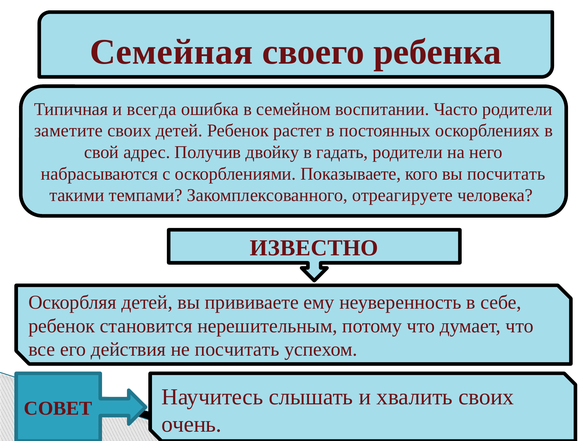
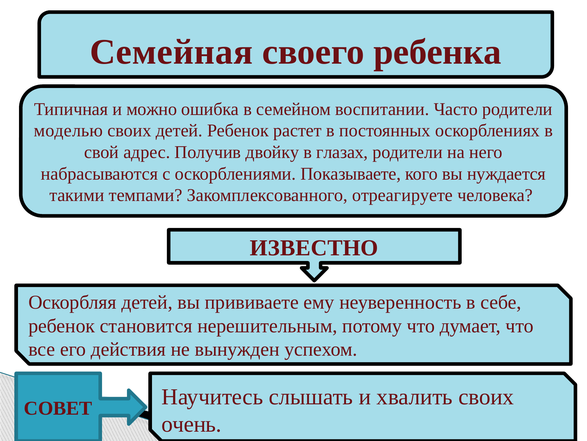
всегда: всегда -> можно
заметите: заметите -> моделью
гадать: гадать -> глазах
вы посчитать: посчитать -> нуждается
не посчитать: посчитать -> вынужден
